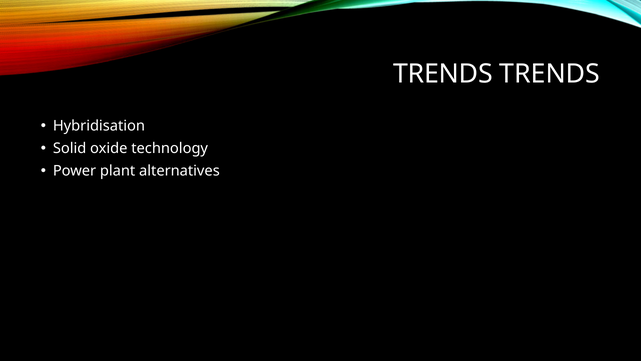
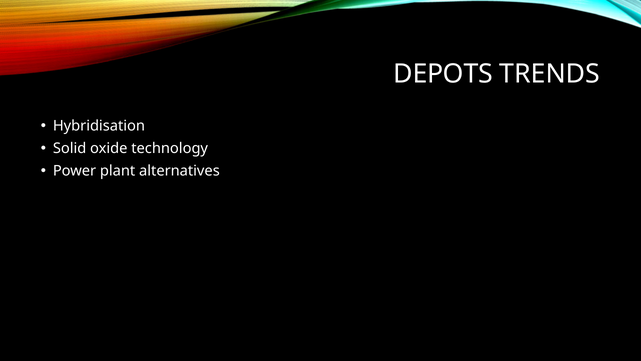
TRENDS at (443, 74): TRENDS -> DEPOTS
